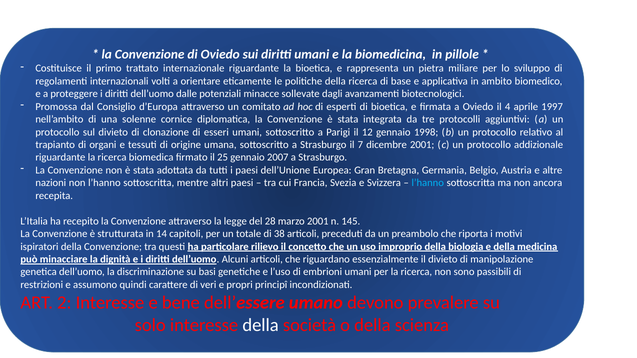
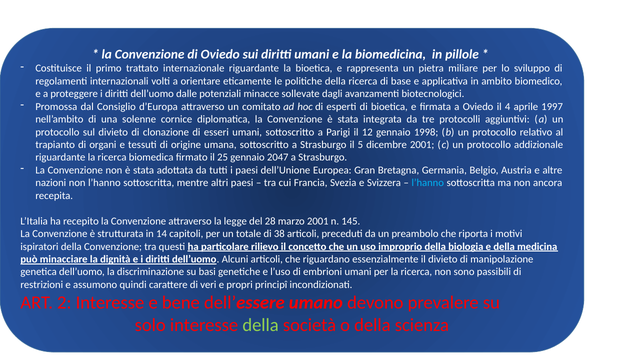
7: 7 -> 5
2007: 2007 -> 2047
della at (261, 325) colour: white -> light green
